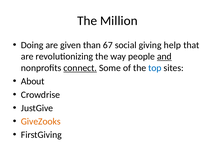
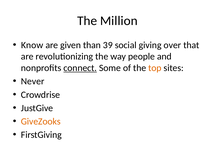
Doing: Doing -> Know
67: 67 -> 39
help: help -> over
and underline: present -> none
top colour: blue -> orange
About: About -> Never
